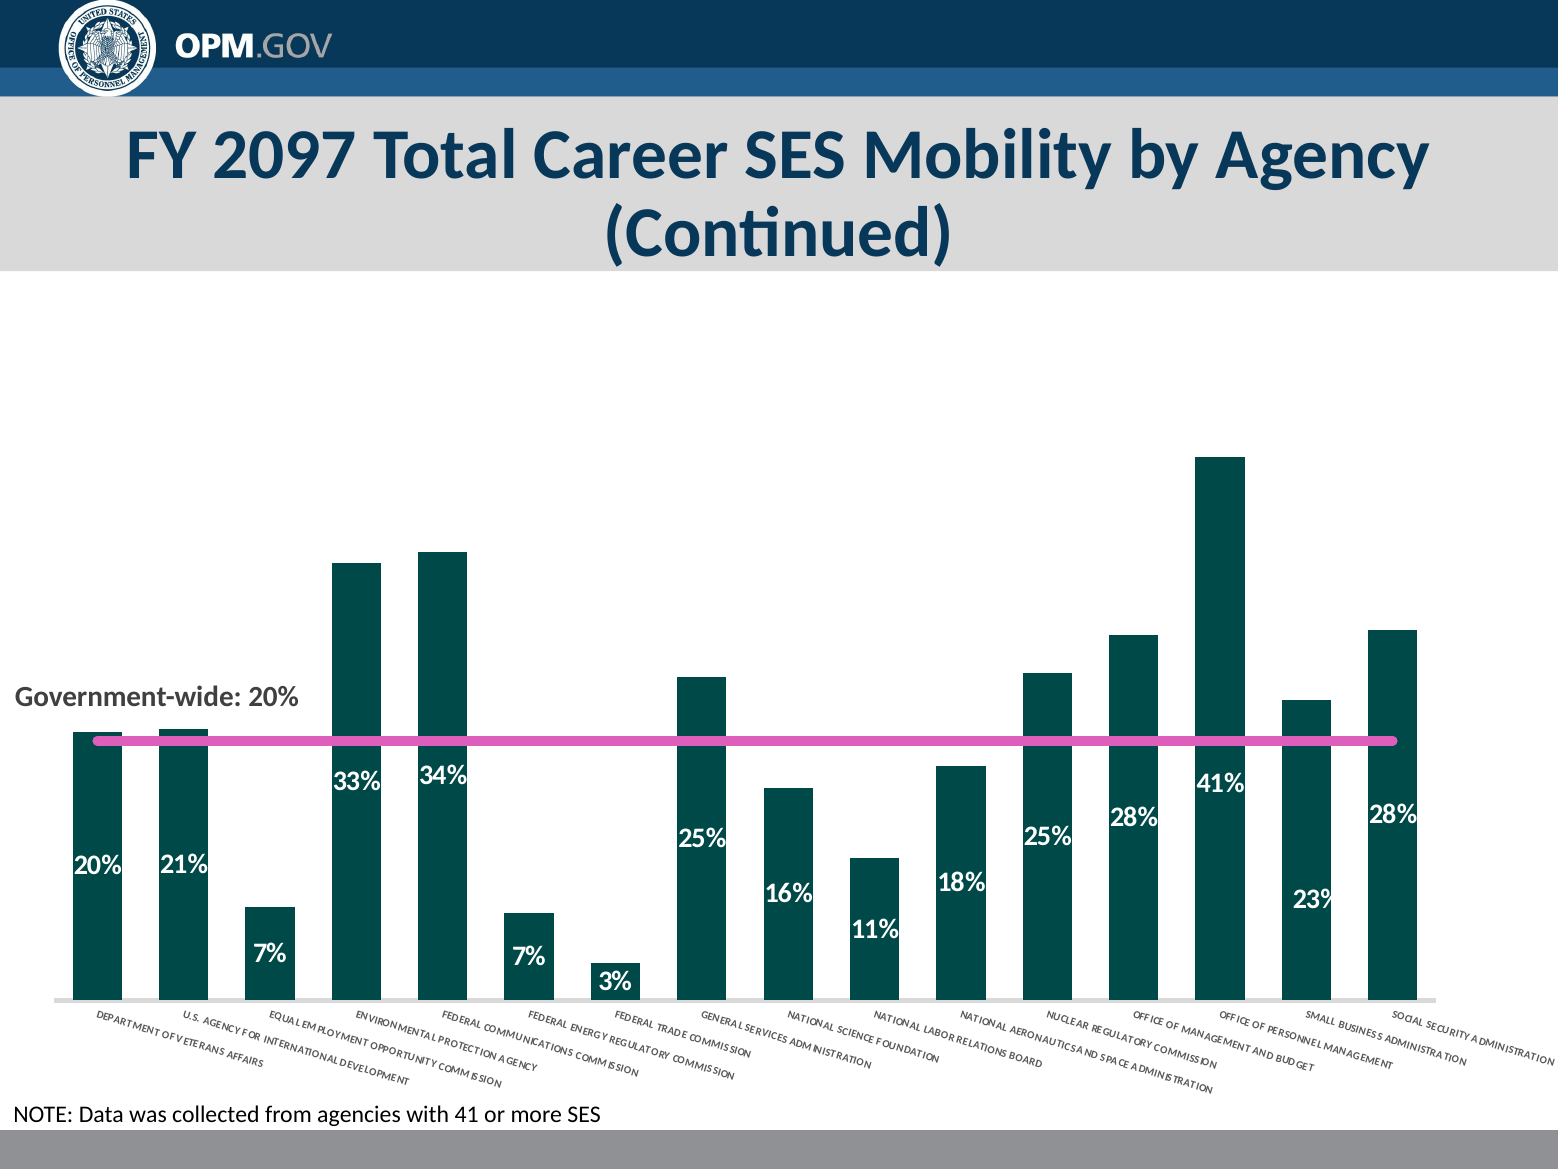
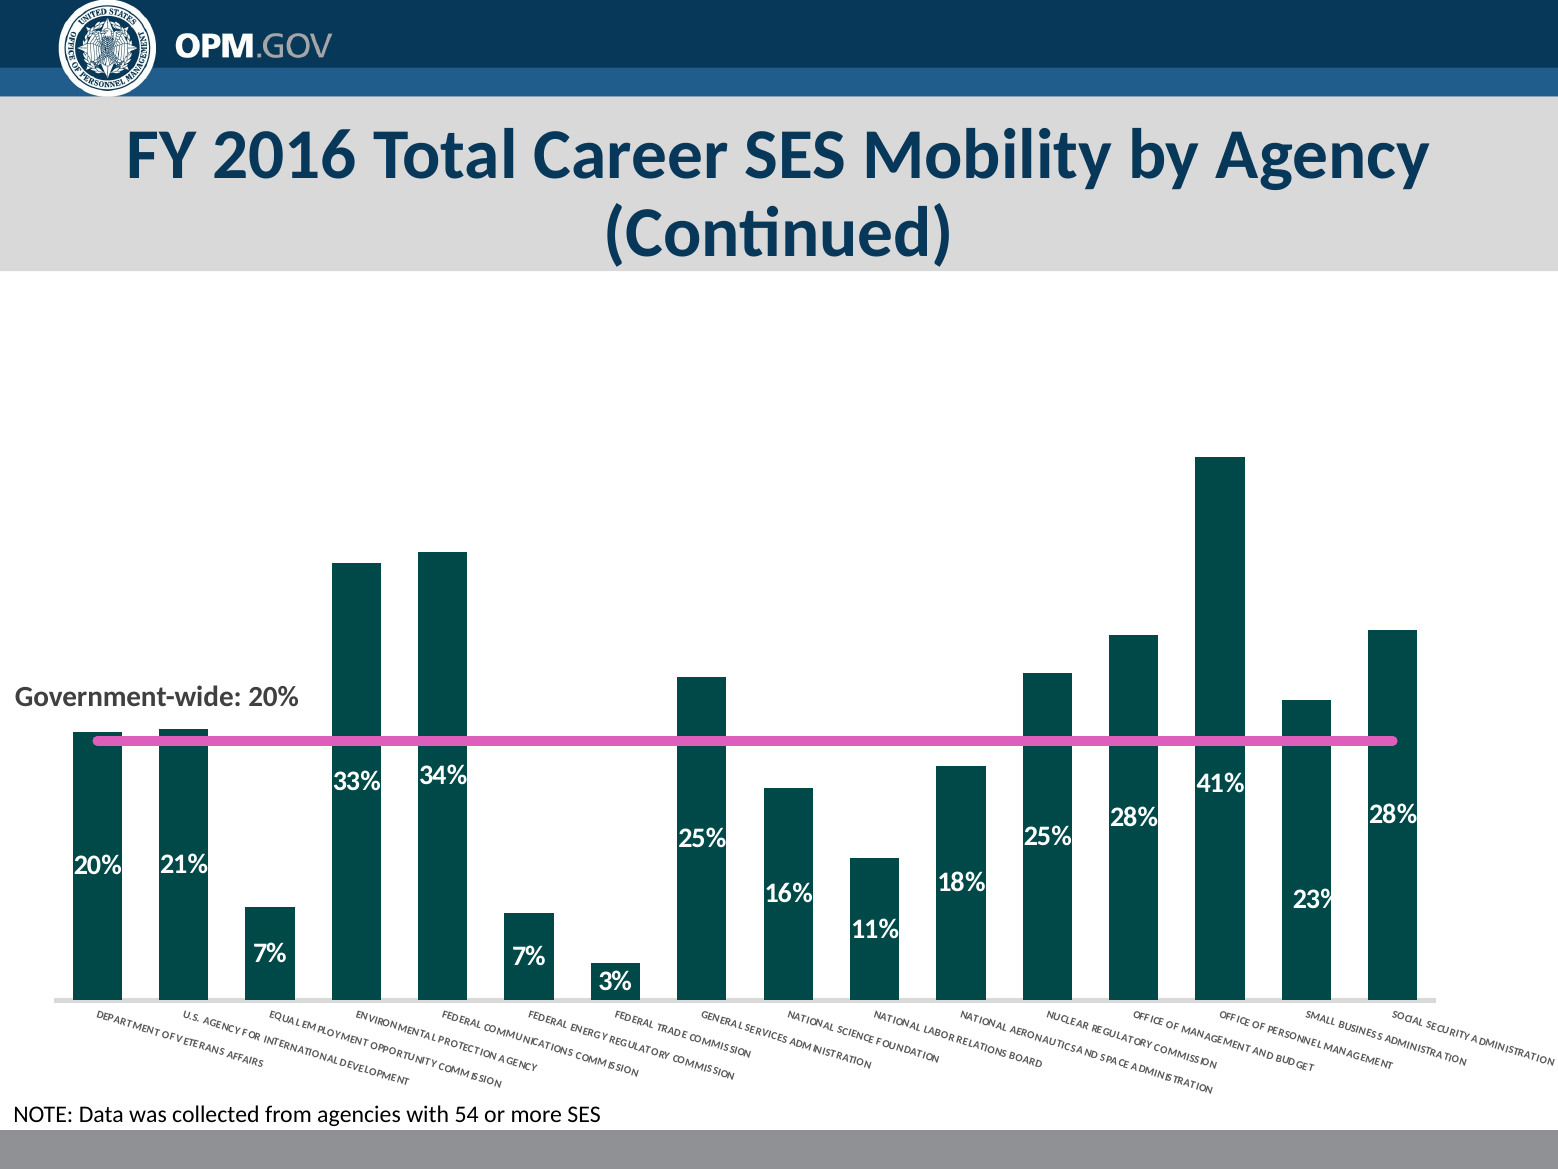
2097: 2097 -> 2016
41: 41 -> 54
